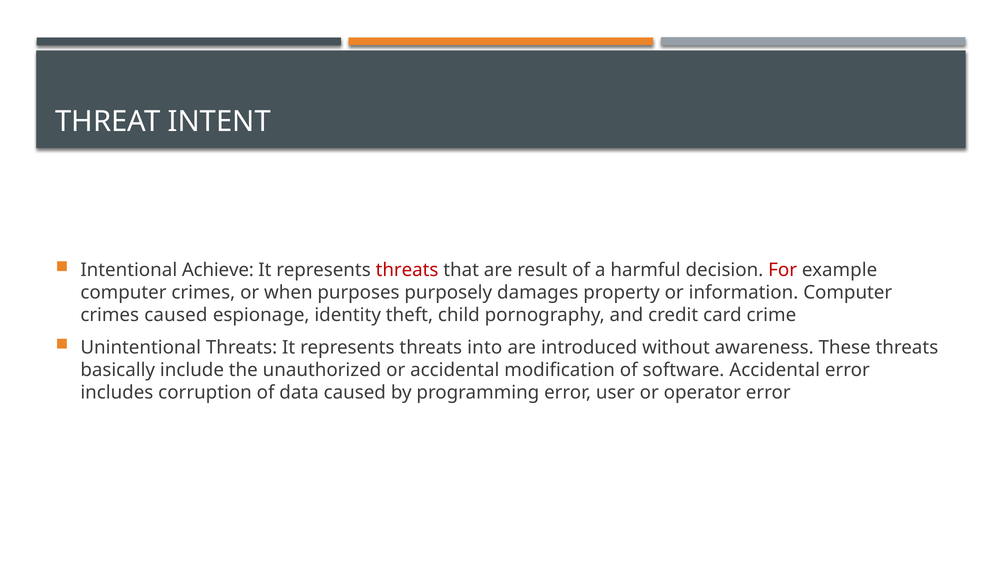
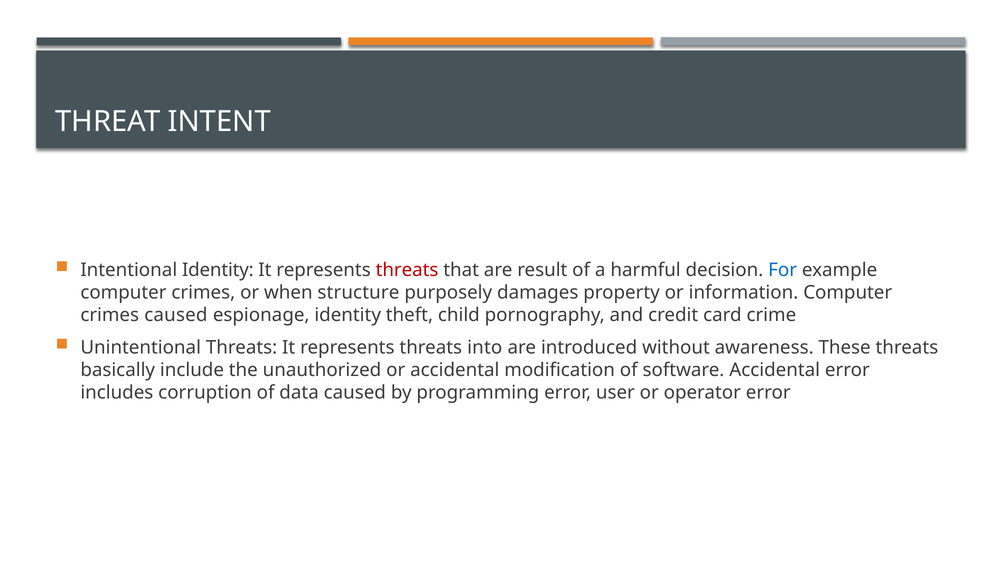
Intentional Achieve: Achieve -> Identity
For colour: red -> blue
purposes: purposes -> structure
